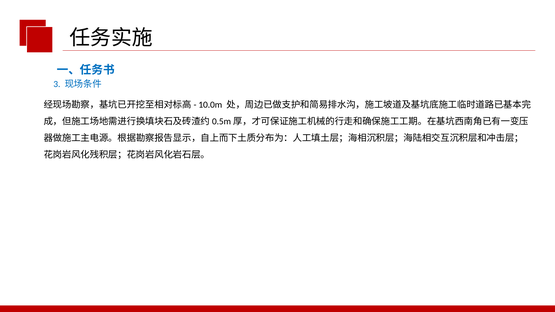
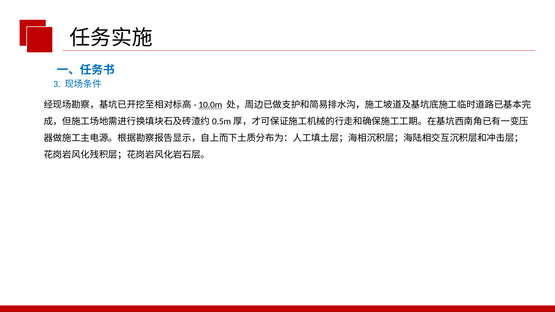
10.0m underline: none -> present
